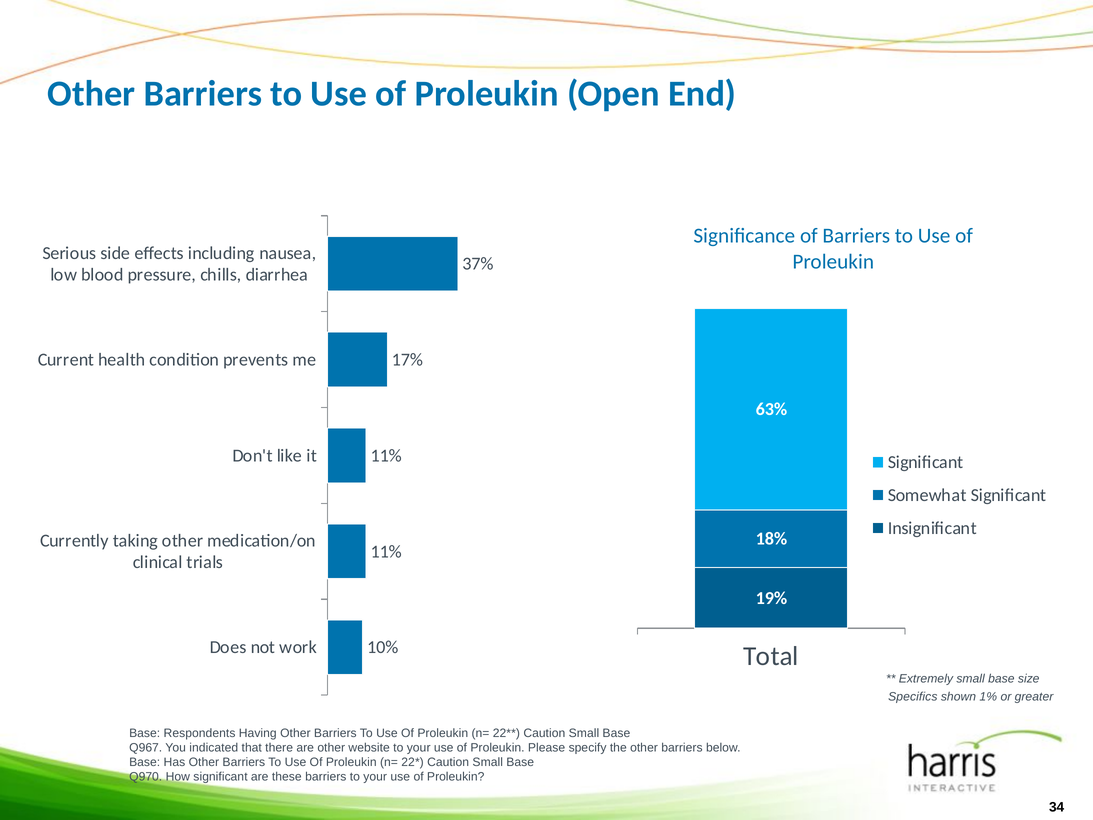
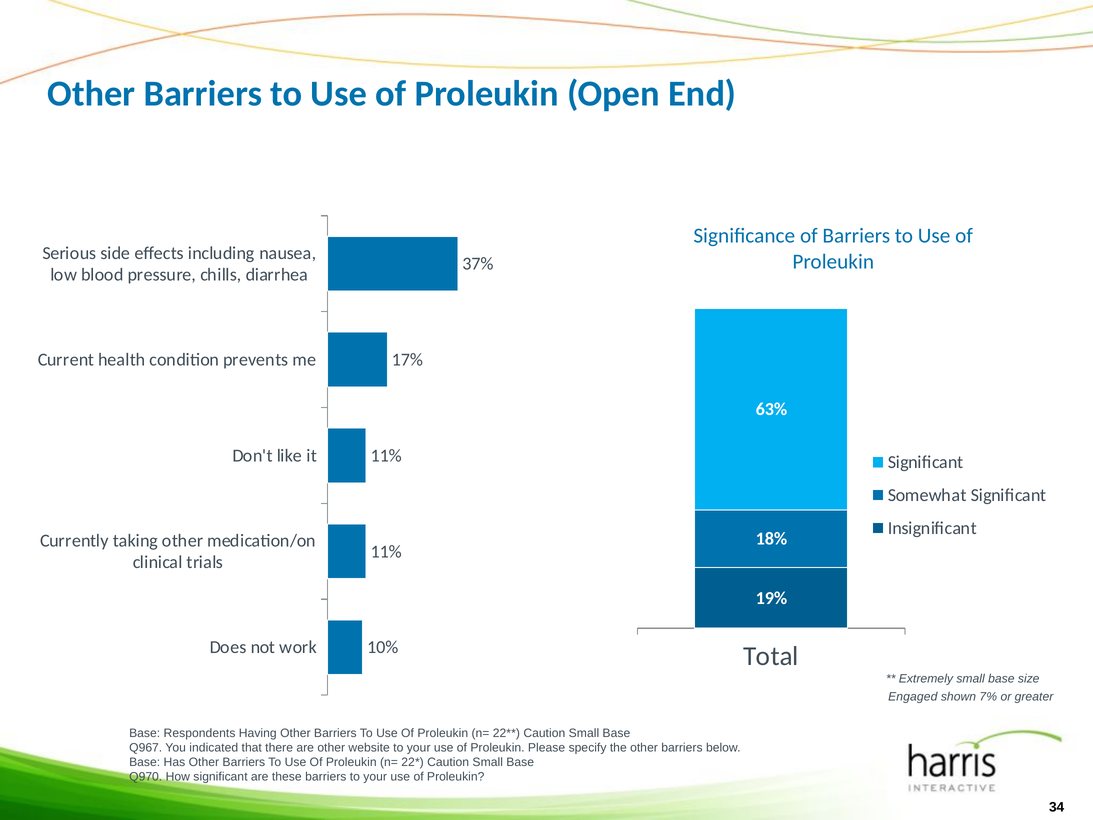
Specifics: Specifics -> Engaged
1%: 1% -> 7%
